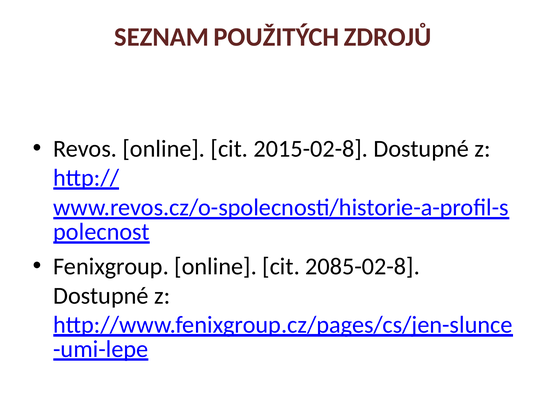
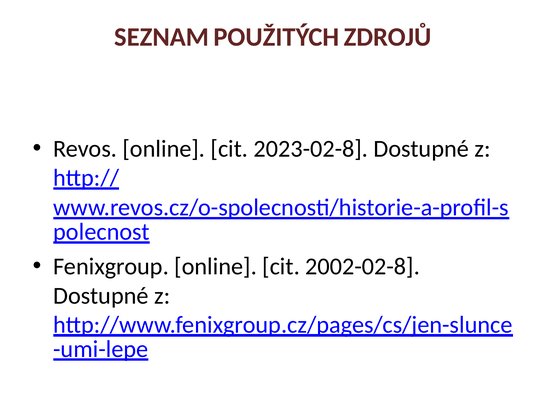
2015-02-8: 2015-02-8 -> 2023-02-8
2085-02-8: 2085-02-8 -> 2002-02-8
